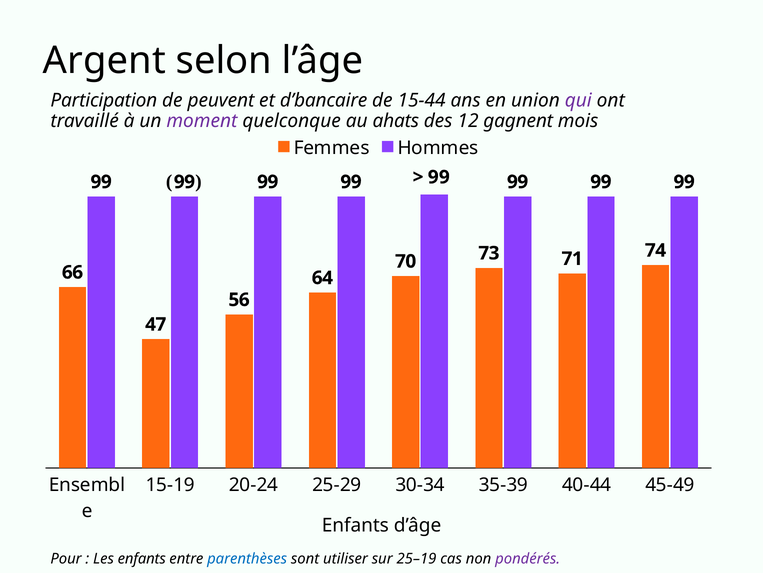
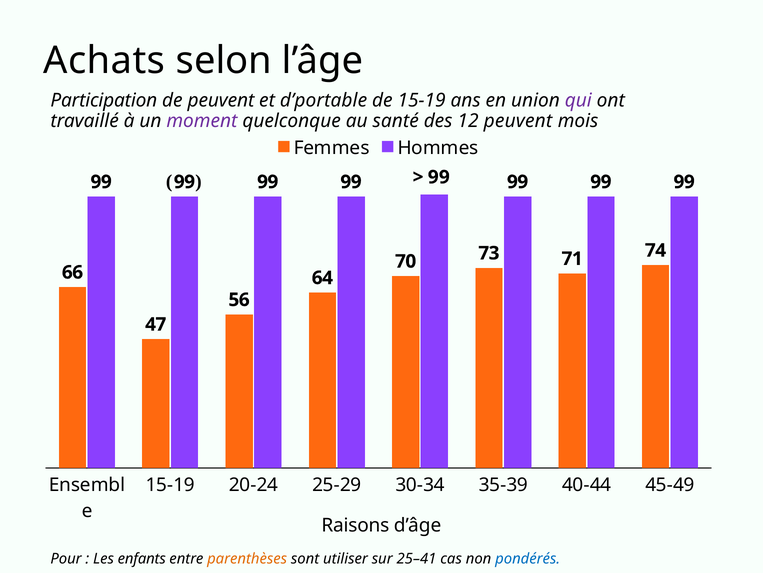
Argent: Argent -> Achats
d’bancaire: d’bancaire -> d’portable
de 15-44: 15-44 -> 15-19
ahats: ahats -> santé
12 gagnent: gagnent -> peuvent
Enfants at (355, 525): Enfants -> Raisons
parenthèses colour: blue -> orange
25–19: 25–19 -> 25–41
pondérés colour: purple -> blue
